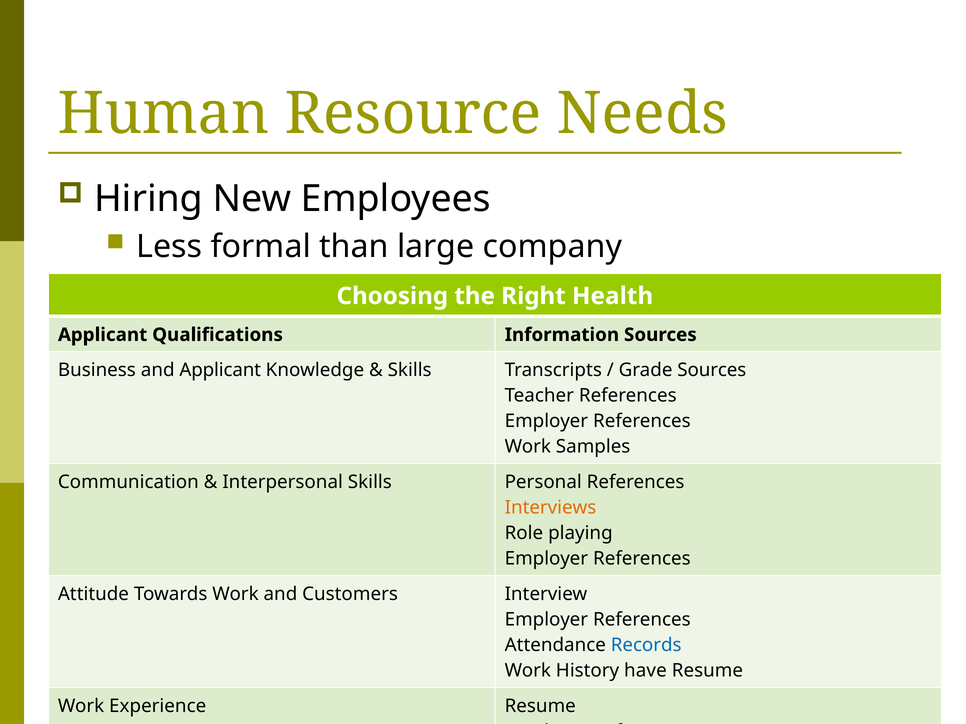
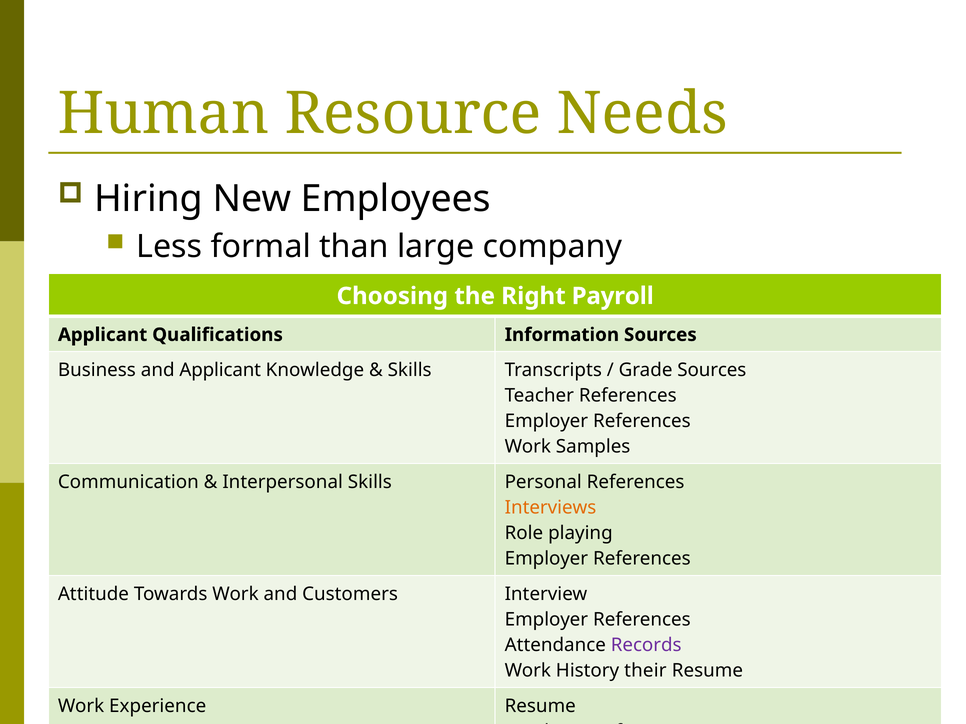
Health: Health -> Payroll
Records colour: blue -> purple
have: have -> their
